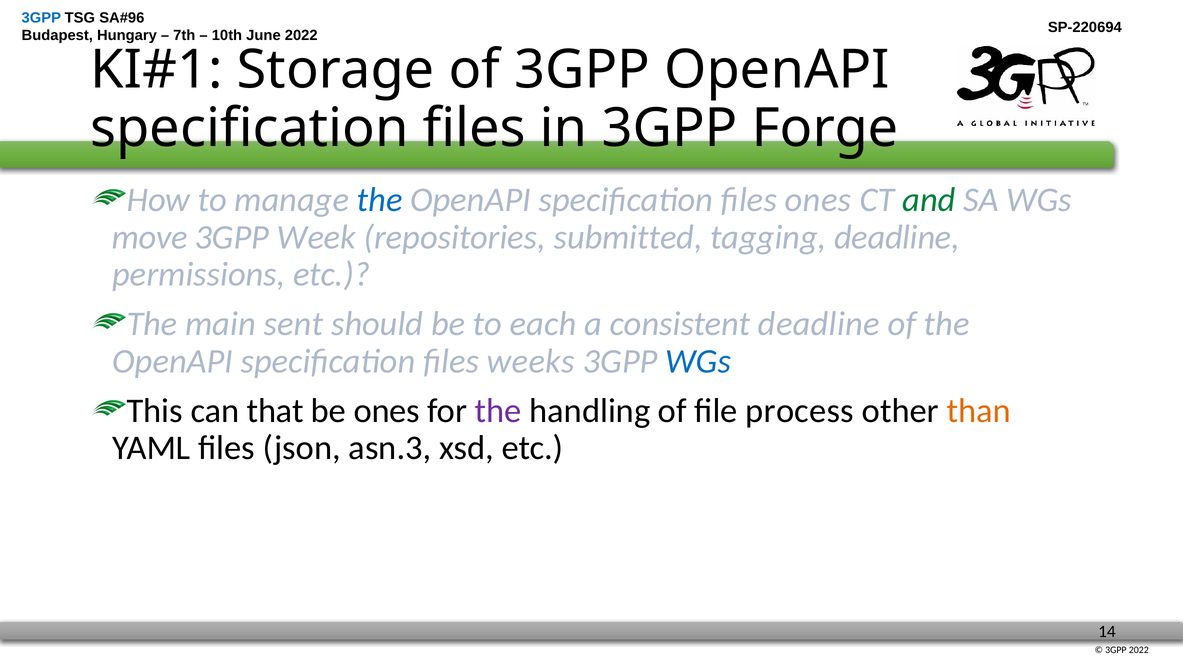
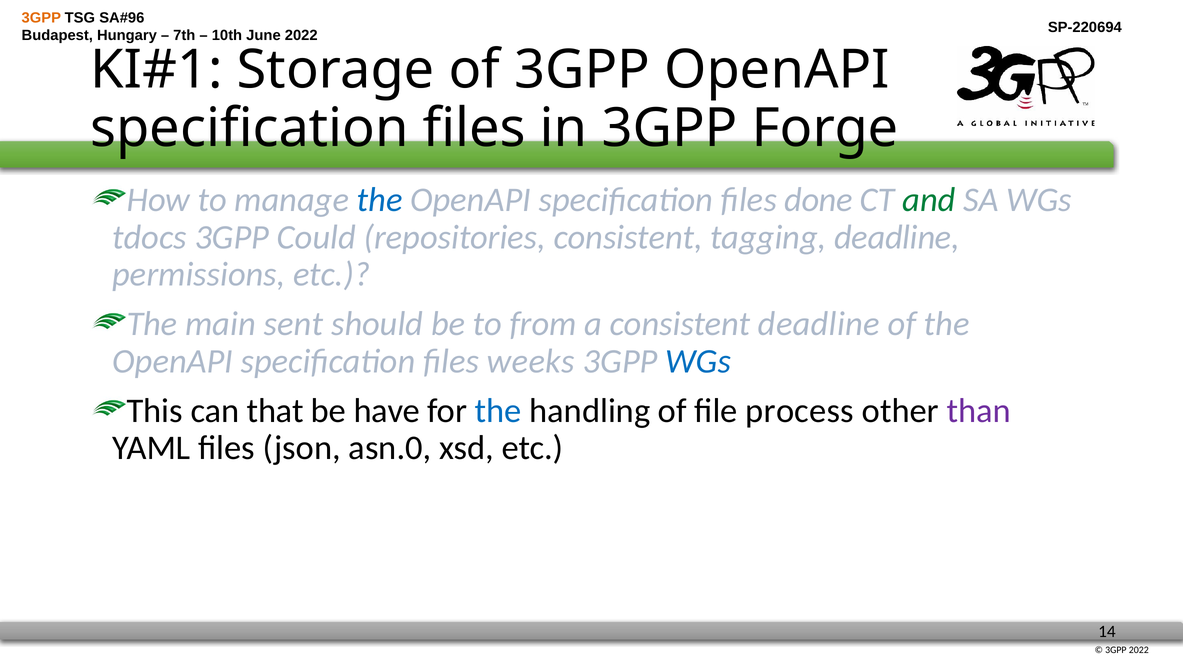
3GPP at (41, 18) colour: blue -> orange
files ones: ones -> done
move: move -> tdocs
Week: Week -> Could
repositories submitted: submitted -> consistent
each: each -> from
be ones: ones -> have
the at (498, 411) colour: purple -> blue
than colour: orange -> purple
asn.3: asn.3 -> asn.0
